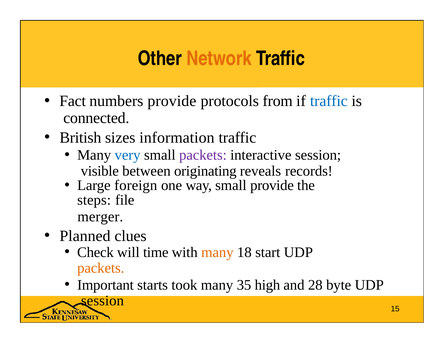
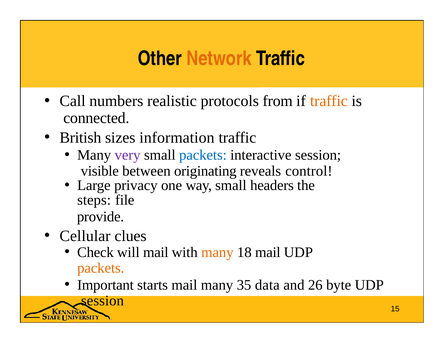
Fact: Fact -> Call
numbers provide: provide -> realistic
traffic at (329, 101) colour: blue -> orange
very colour: blue -> purple
packets at (203, 155) colour: purple -> blue
records: records -> control
foreign: foreign -> privacy
small provide: provide -> headers
merger: merger -> provide
Planned: Planned -> Cellular
will time: time -> mail
18 start: start -> mail
starts took: took -> mail
high: high -> data
28: 28 -> 26
